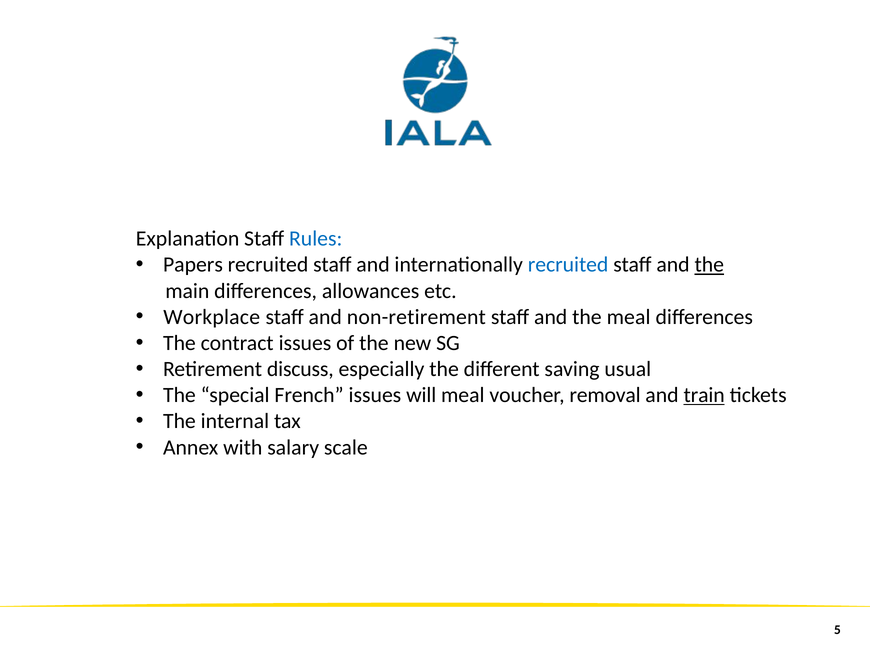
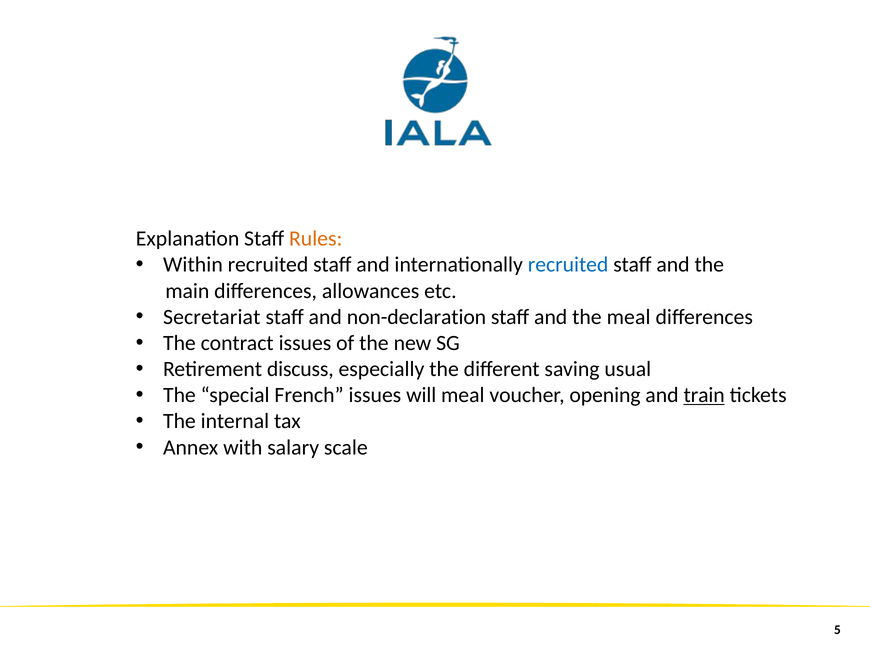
Rules colour: blue -> orange
Papers: Papers -> Within
the at (709, 265) underline: present -> none
Workplace: Workplace -> Secretariat
non-retirement: non-retirement -> non-declaration
removal: removal -> opening
